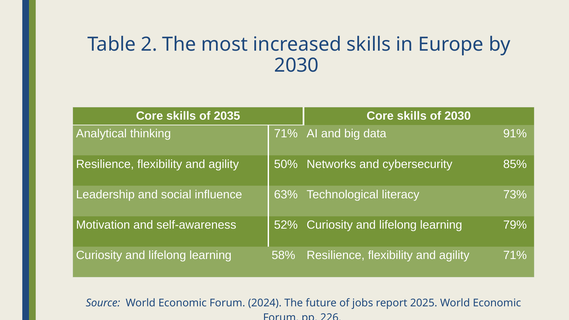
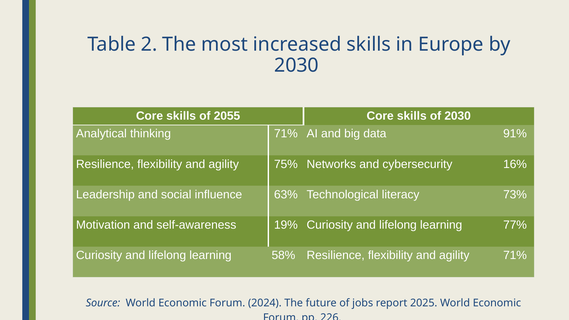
2035: 2035 -> 2055
50%: 50% -> 75%
85%: 85% -> 16%
52%: 52% -> 19%
79%: 79% -> 77%
